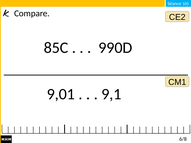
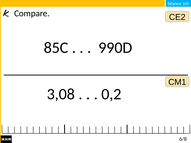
9,01: 9,01 -> 3,08
9,1: 9,1 -> 0,2
